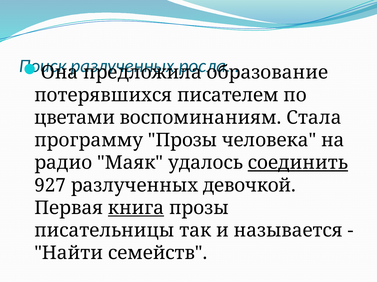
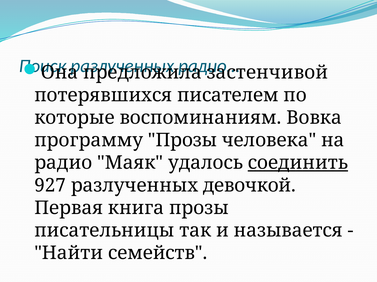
росла…: росла… -> радио…
образование: образование -> застенчивой
цветами: цветами -> которые
Стала: Стала -> Вовка
книга underline: present -> none
